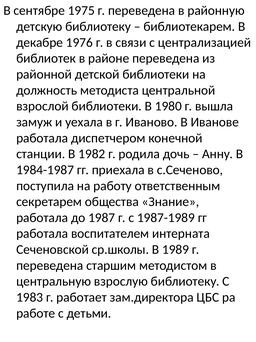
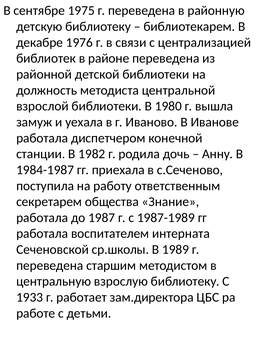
1983: 1983 -> 1933
